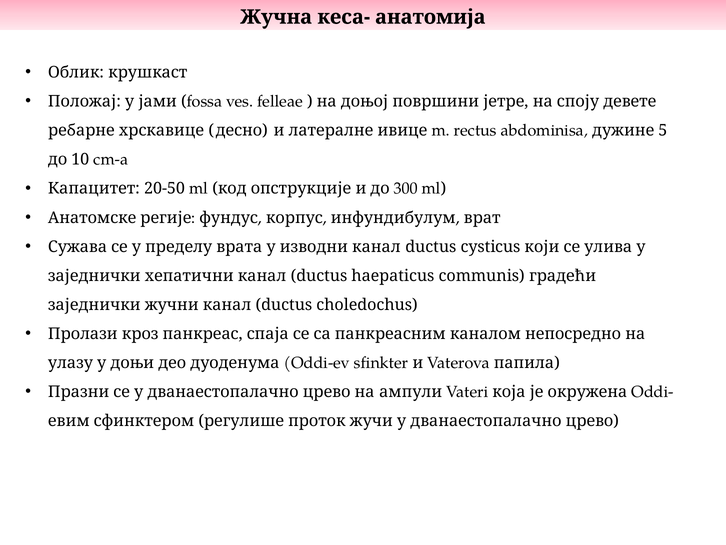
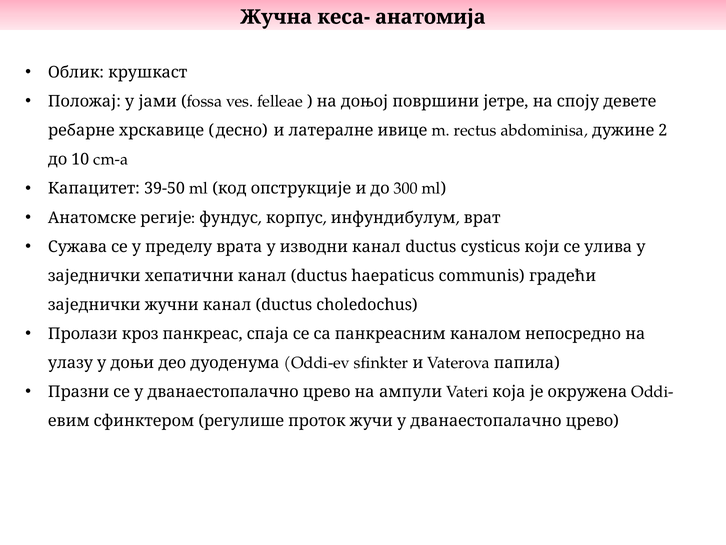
5: 5 -> 2
20-50: 20-50 -> 39-50
